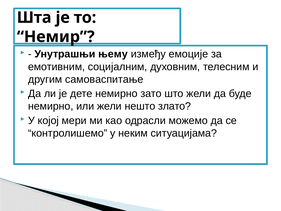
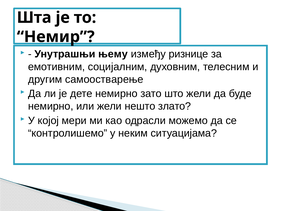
емоције: емоције -> ризнице
самоваспитање: самоваспитање -> самоостварење
